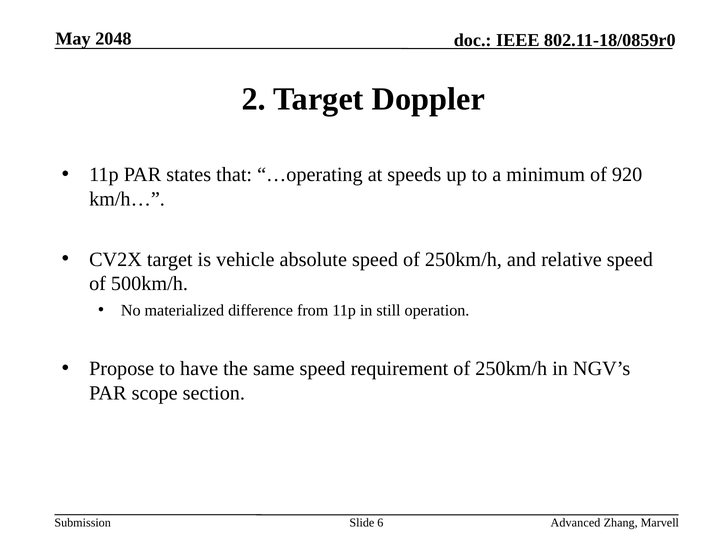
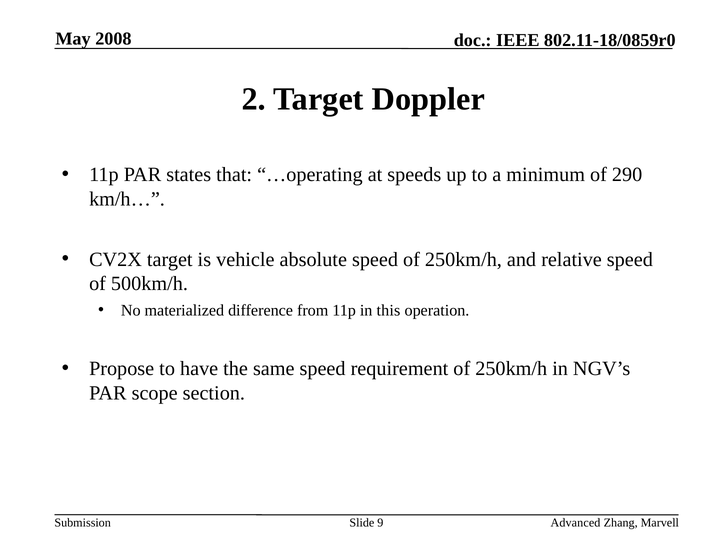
2048: 2048 -> 2008
920: 920 -> 290
still: still -> this
6: 6 -> 9
